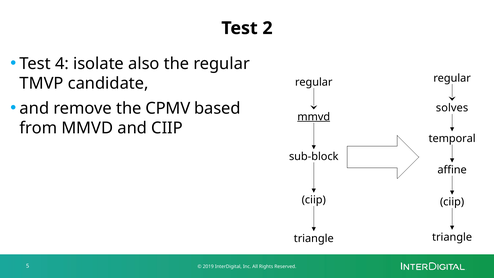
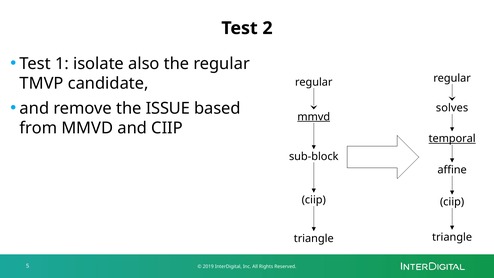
4: 4 -> 1
CPMV: CPMV -> ISSUE
temporal underline: none -> present
